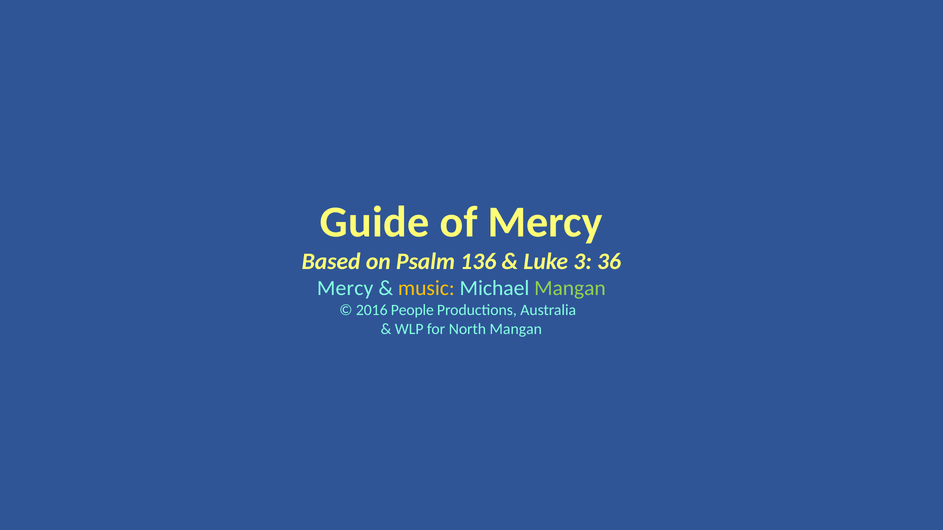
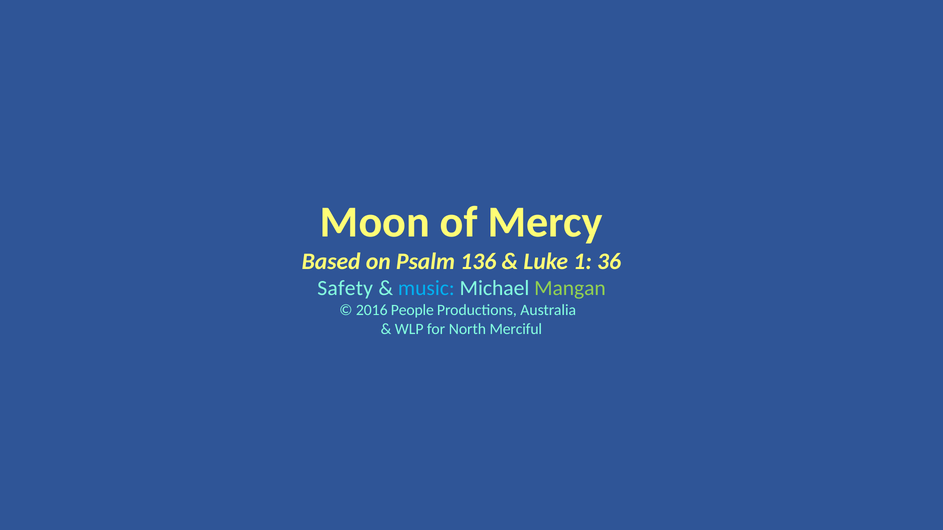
Guide: Guide -> Moon
3: 3 -> 1
Mercy at (345, 289): Mercy -> Safety
music colour: yellow -> light blue
North Mangan: Mangan -> Merciful
